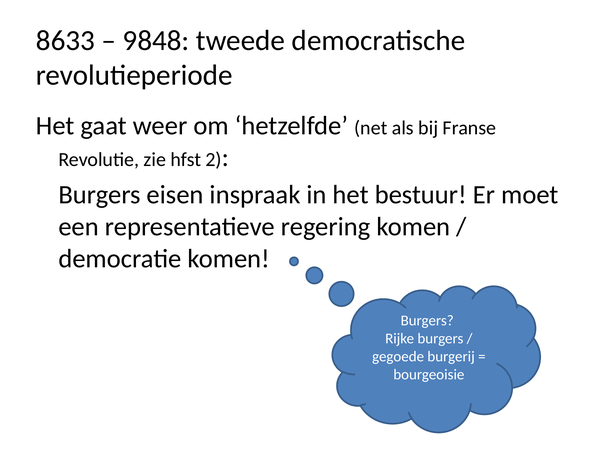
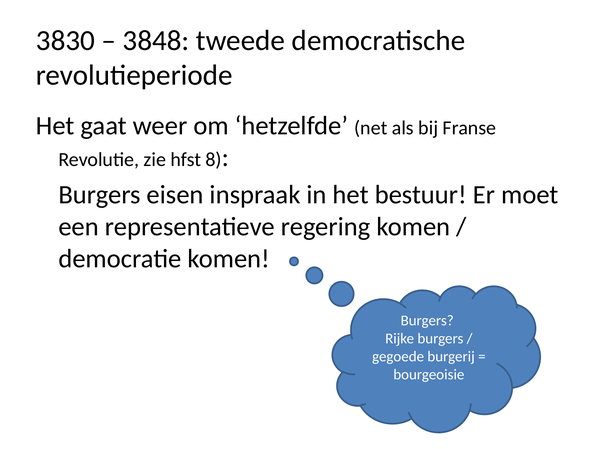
8633: 8633 -> 3830
9848: 9848 -> 3848
2: 2 -> 8
